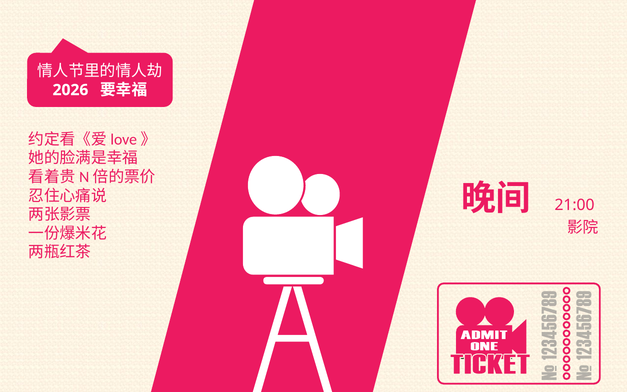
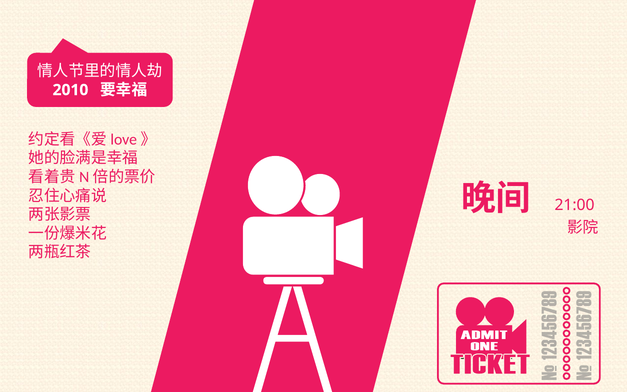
2026: 2026 -> 2010
